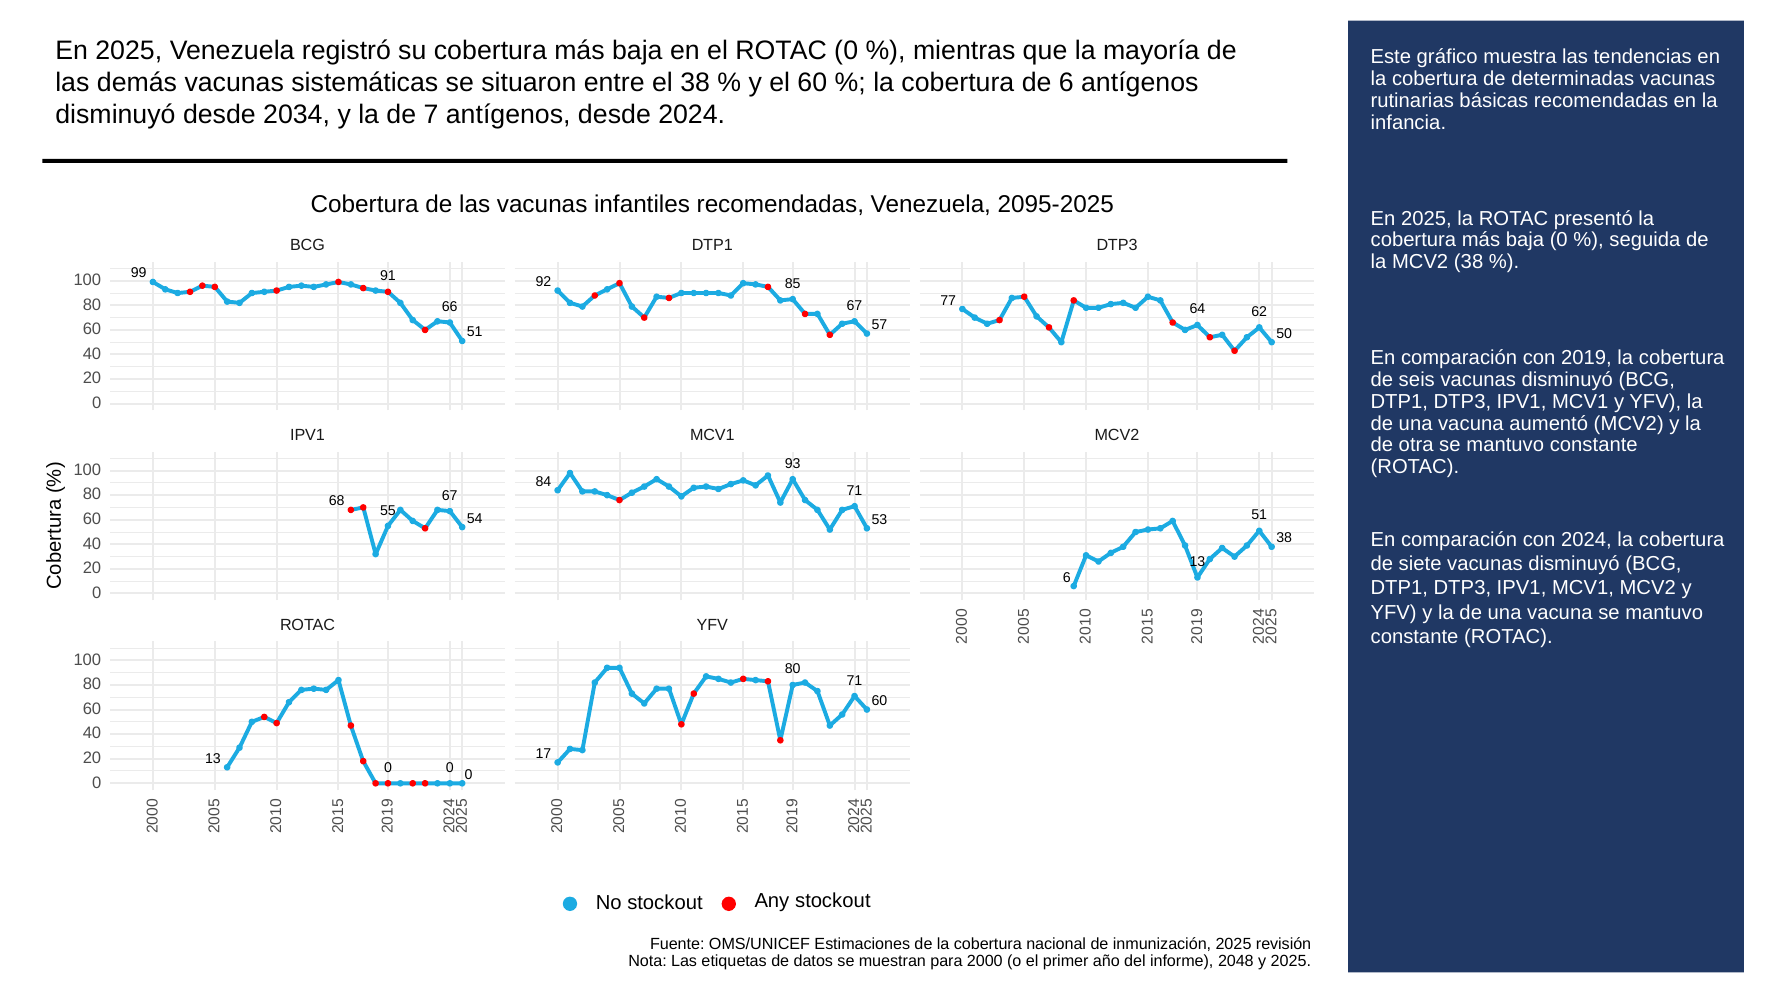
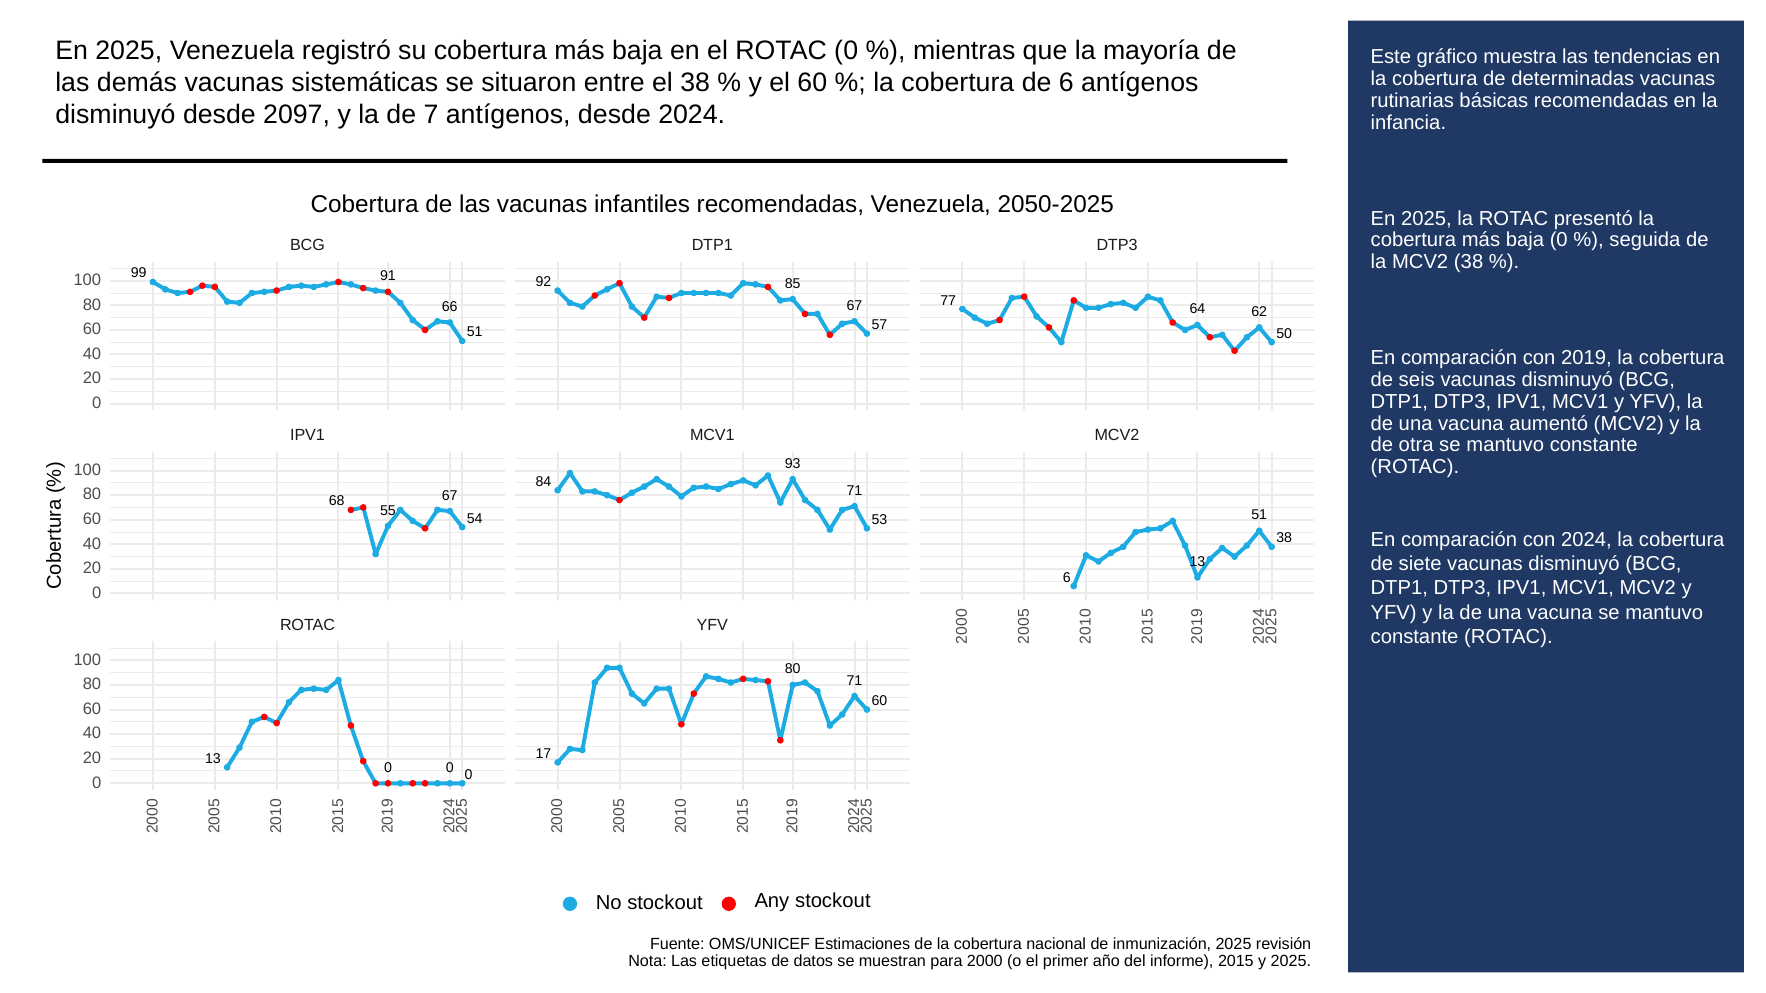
2034: 2034 -> 2097
2095-2025: 2095-2025 -> 2050-2025
2048: 2048 -> 2015
